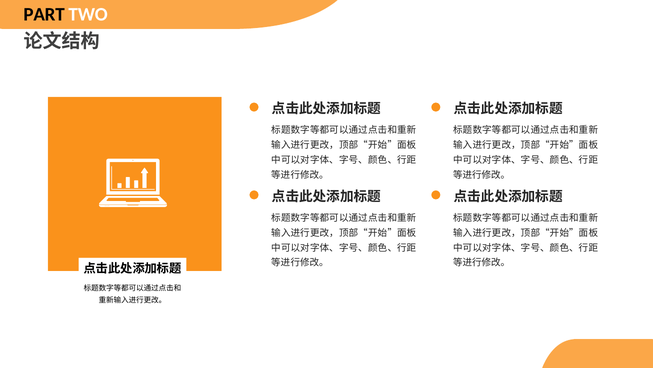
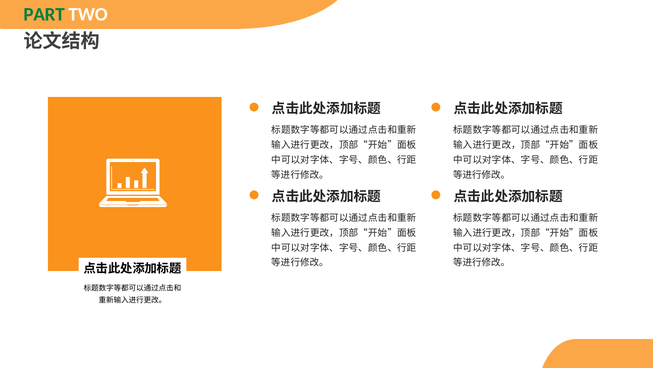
PART colour: black -> green
